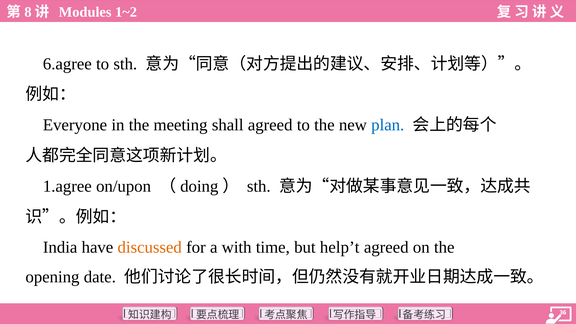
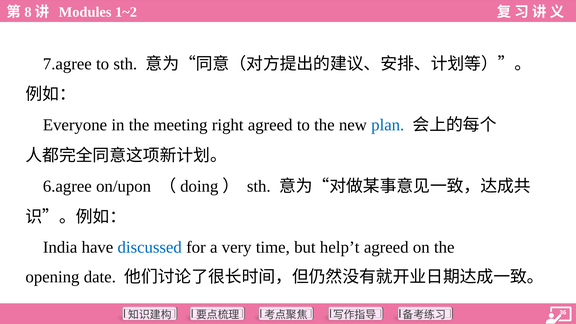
6.agree: 6.agree -> 7.agree
shall: shall -> right
1.agree: 1.agree -> 6.agree
discussed colour: orange -> blue
with: with -> very
